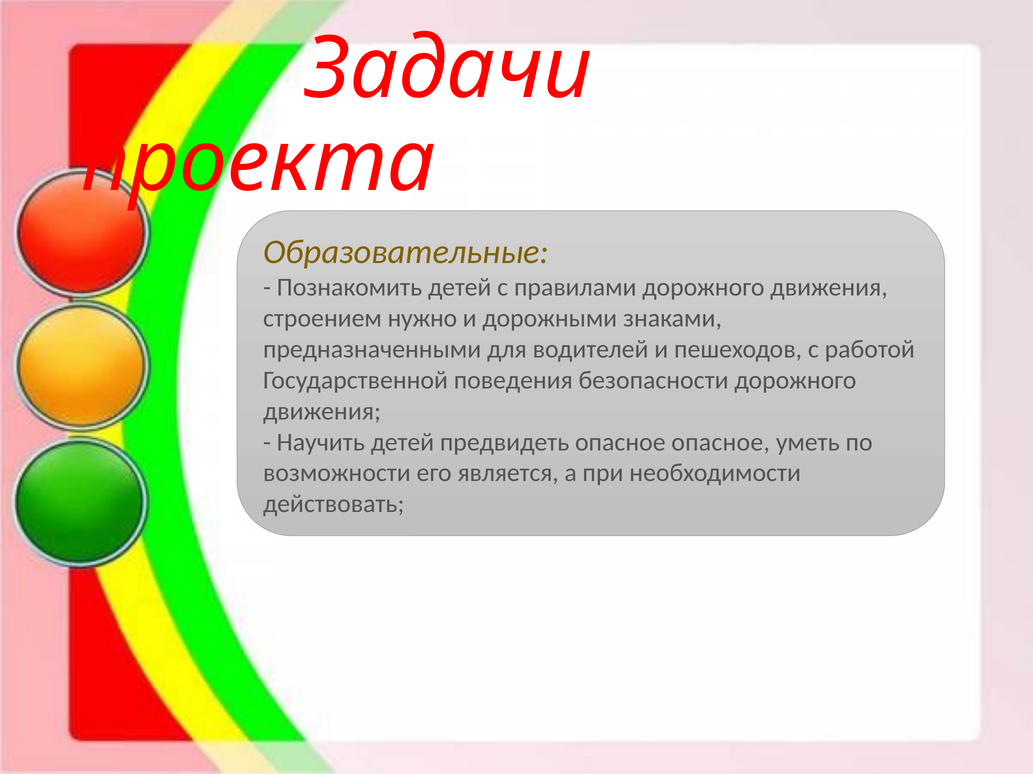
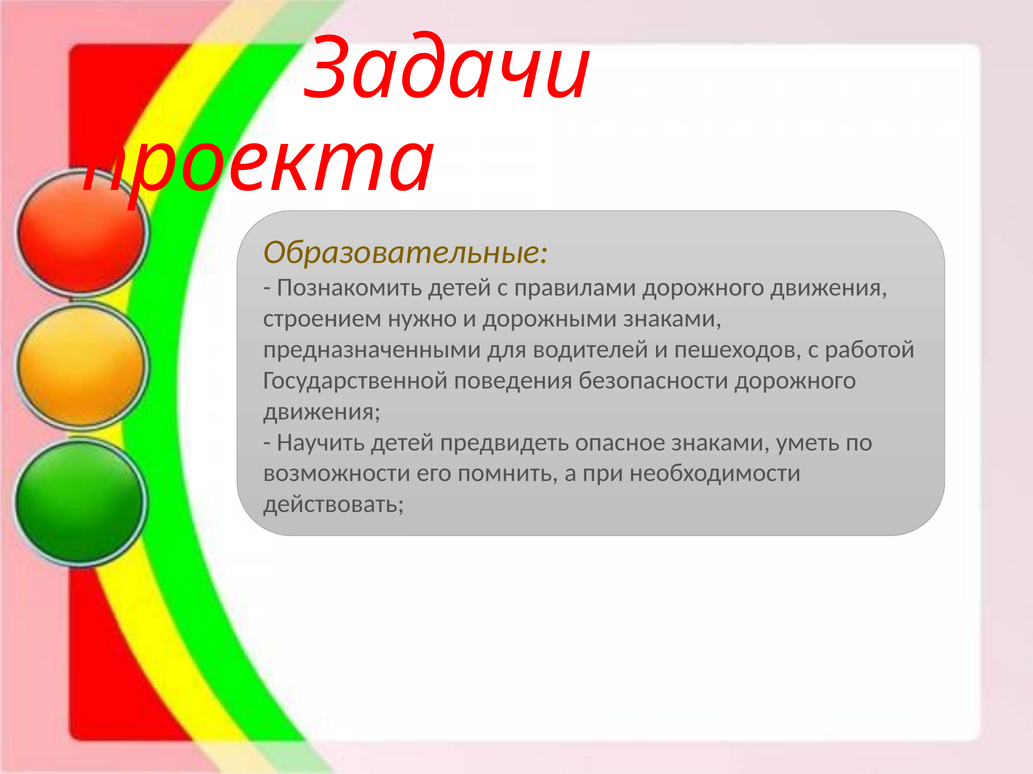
опасное опасное: опасное -> знаками
является: является -> помнить
